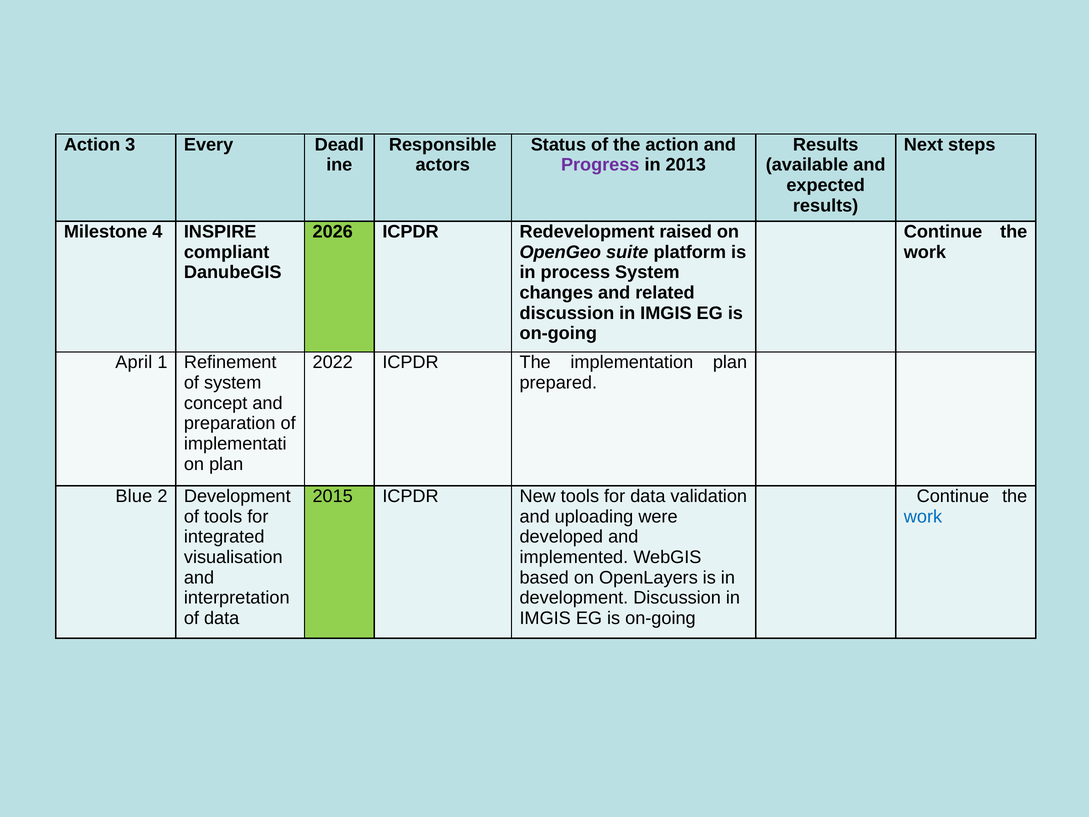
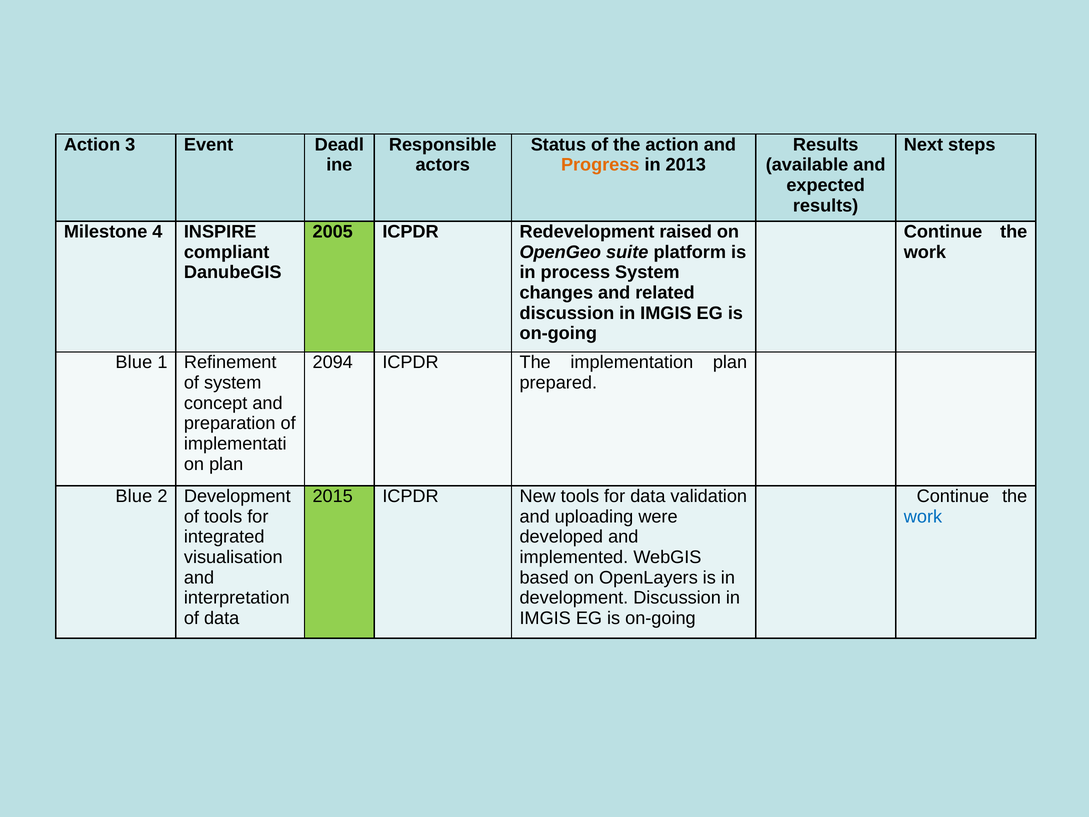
Every: Every -> Event
Progress colour: purple -> orange
2026: 2026 -> 2005
April at (134, 362): April -> Blue
2022: 2022 -> 2094
